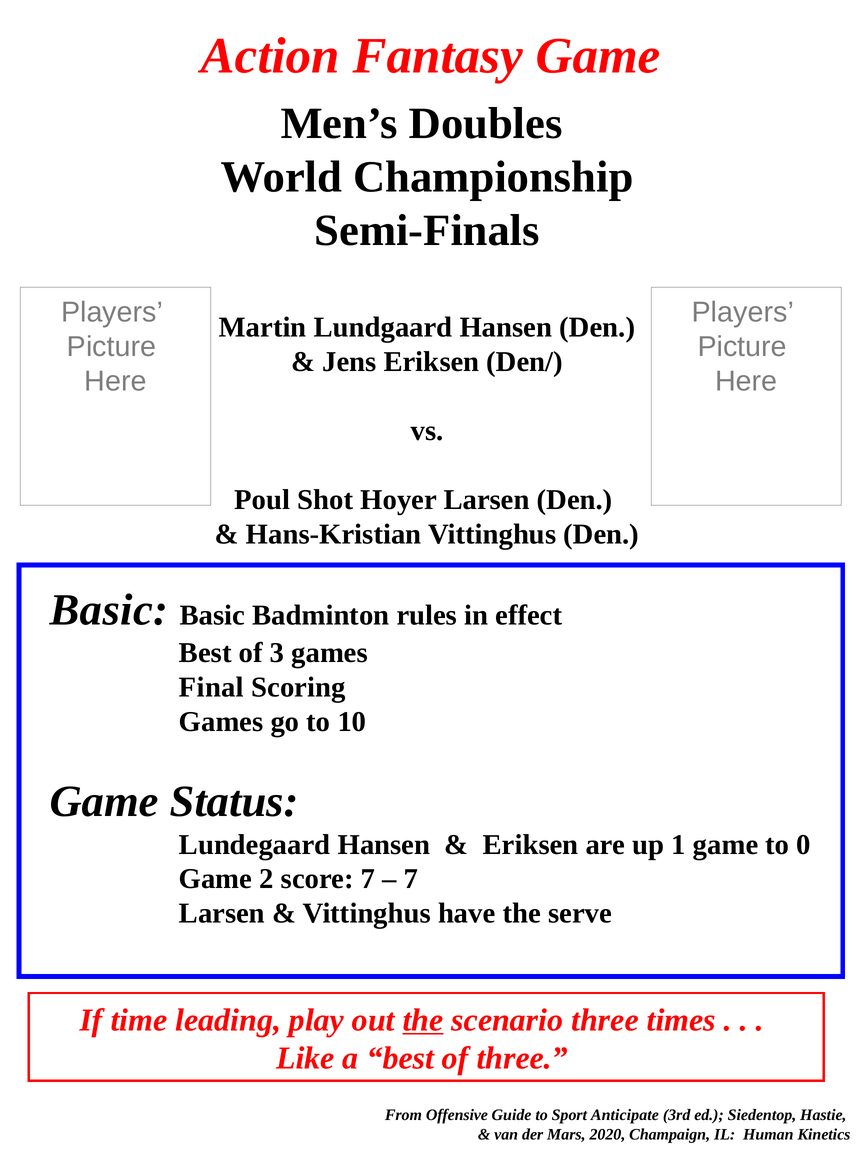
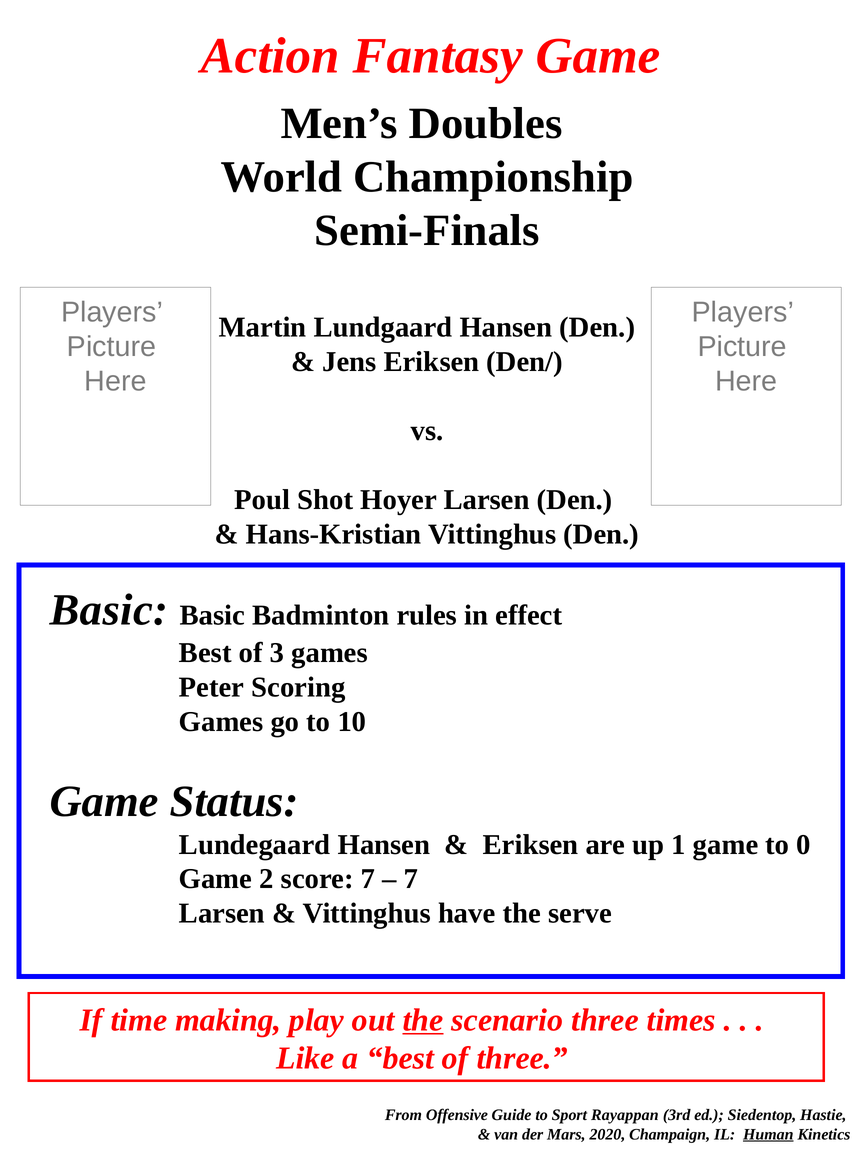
Final: Final -> Peter
leading: leading -> making
Anticipate: Anticipate -> Rayappan
Human underline: none -> present
